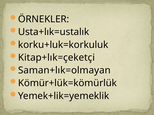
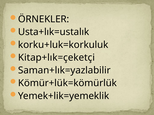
Saman+lık=olmayan: Saman+lık=olmayan -> Saman+lık=yazlabilir
